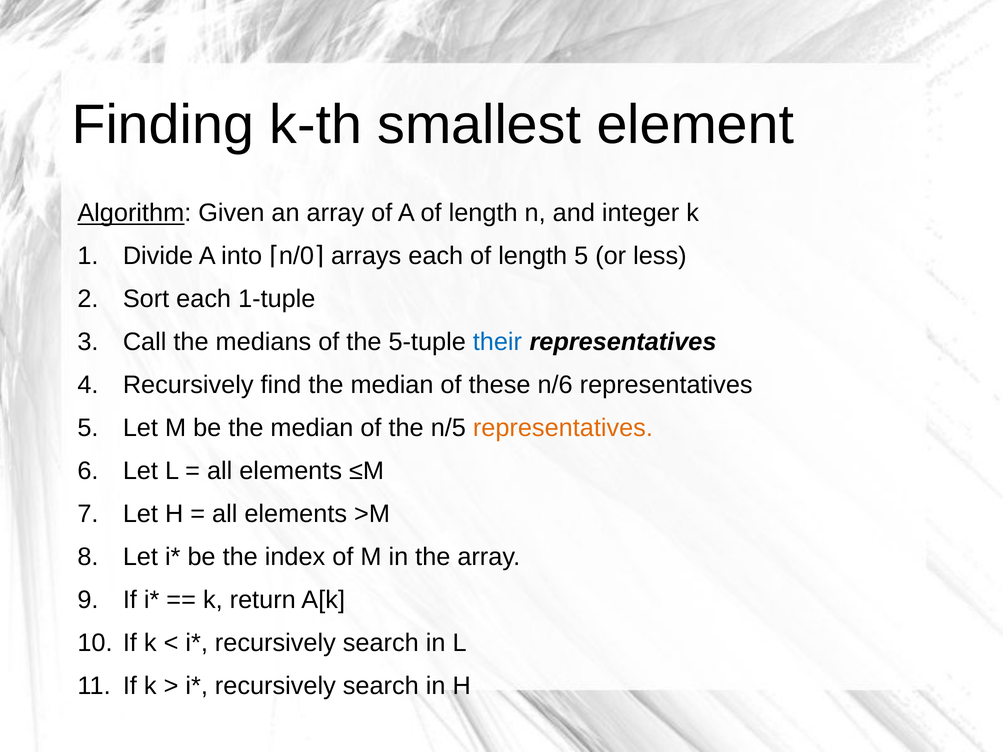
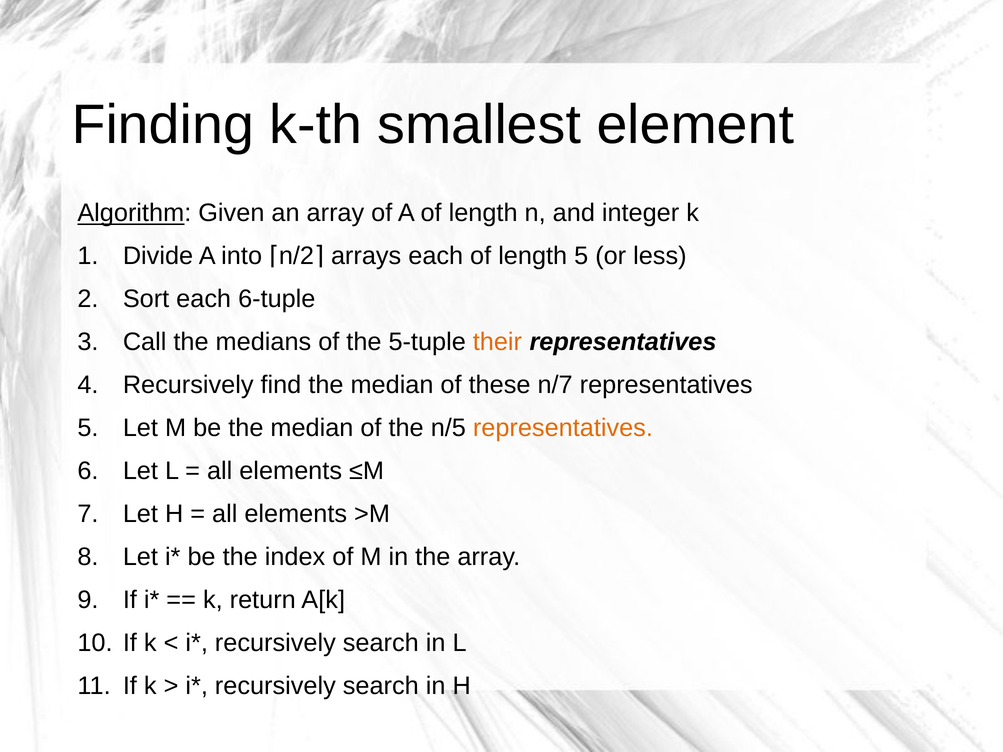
n/0: n/0 -> n/2
1-tuple: 1-tuple -> 6-tuple
their colour: blue -> orange
n/6: n/6 -> n/7
